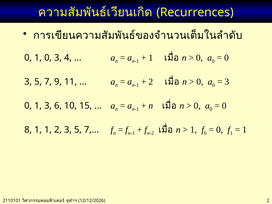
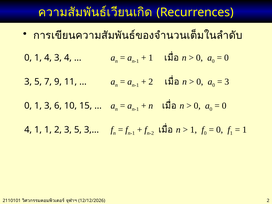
1 0: 0 -> 4
8 at (28, 130): 8 -> 4
2 3 5 7: 7 -> 3
